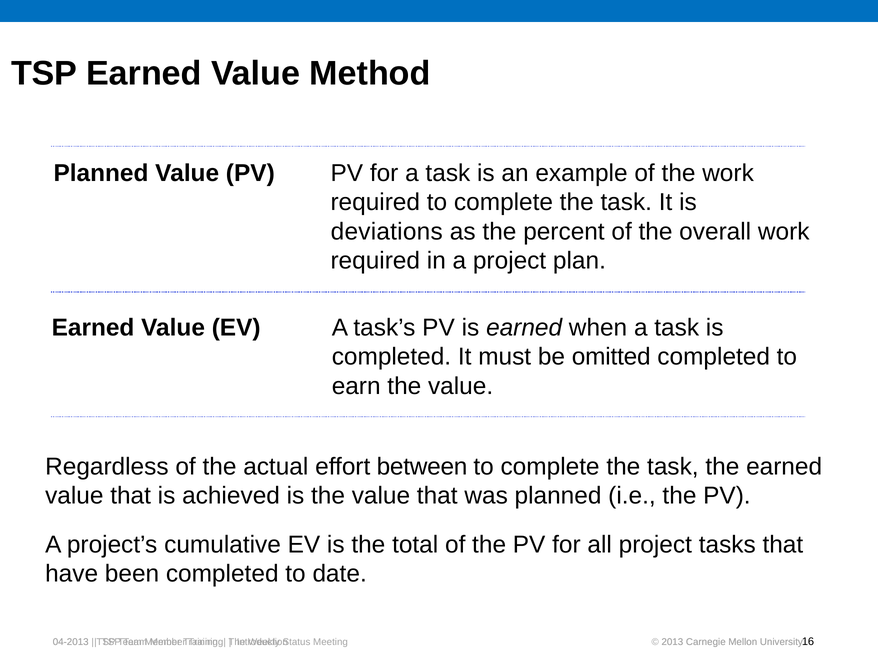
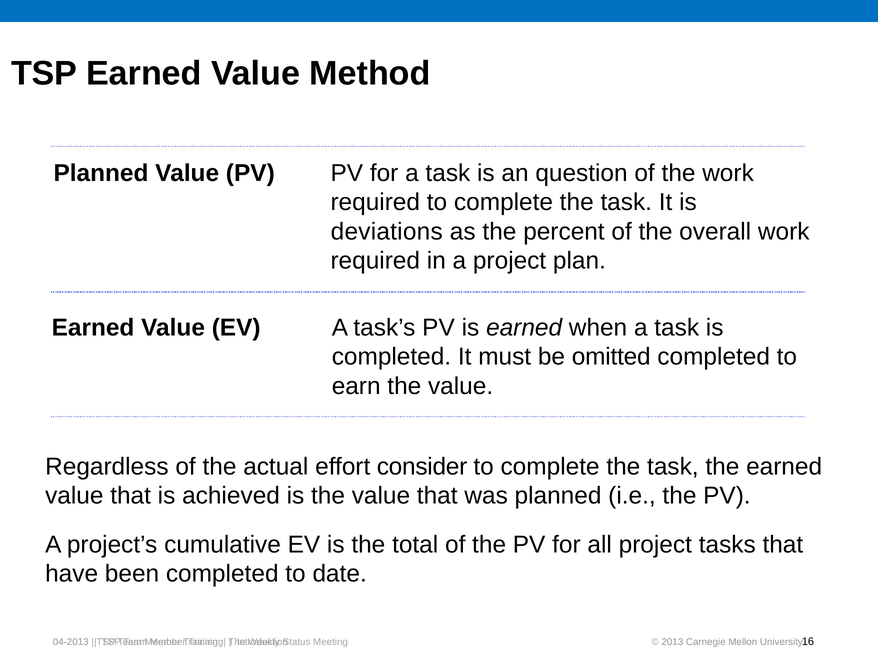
example: example -> question
between: between -> consider
